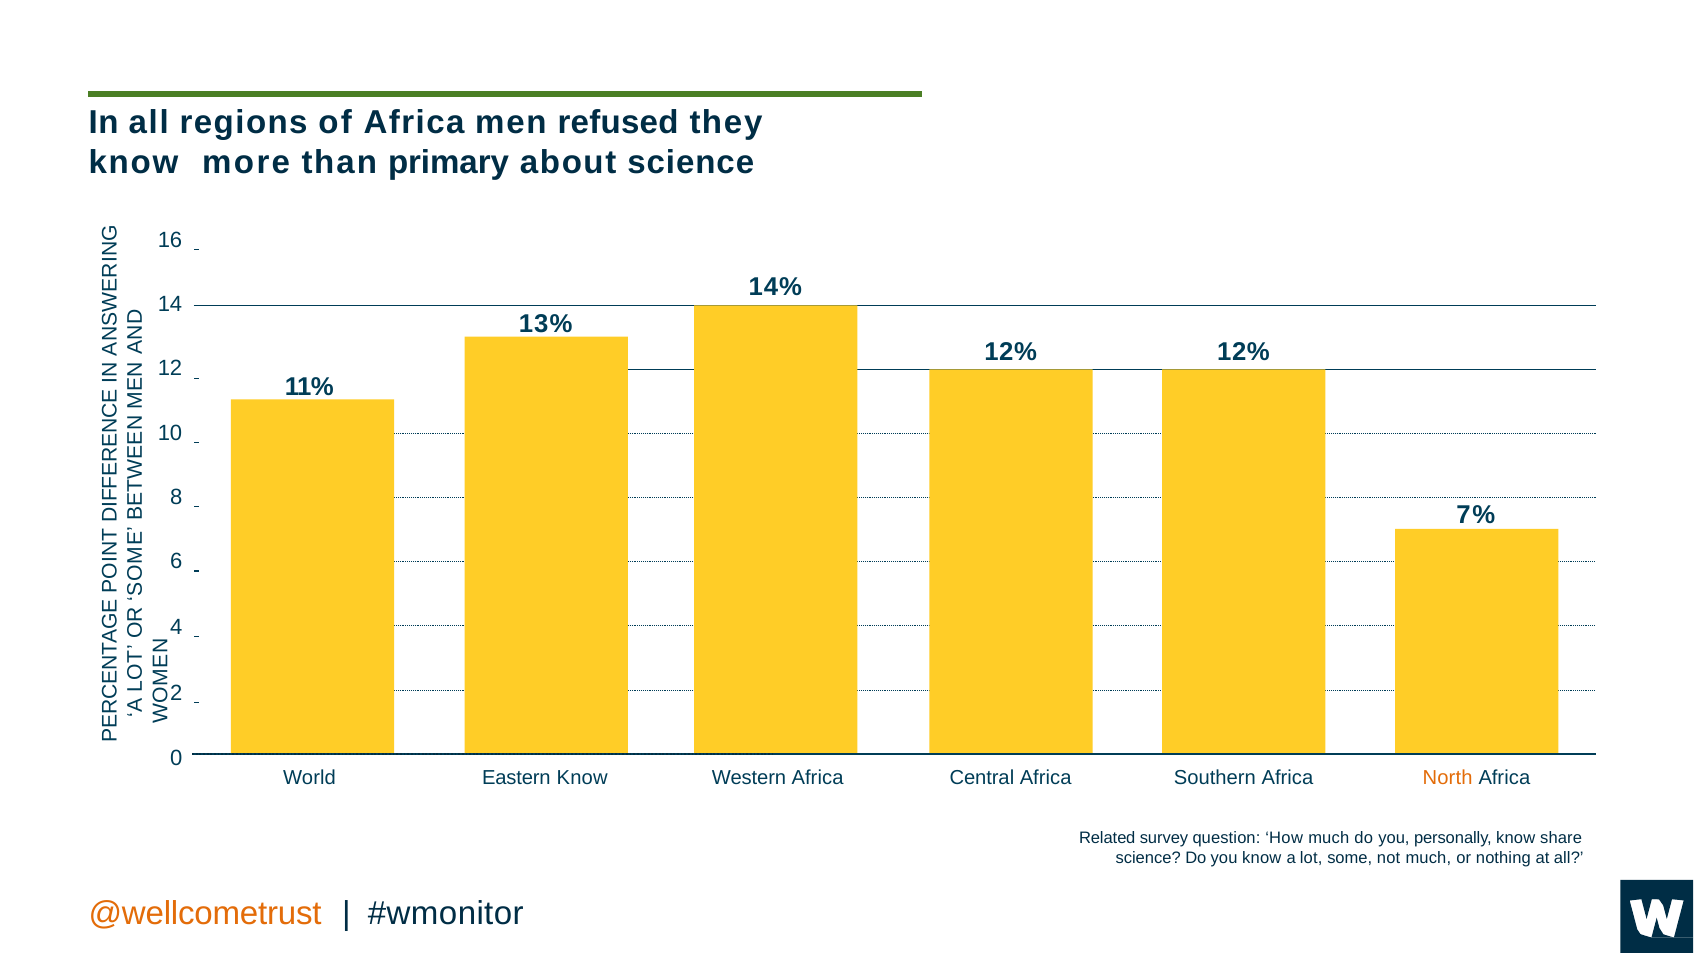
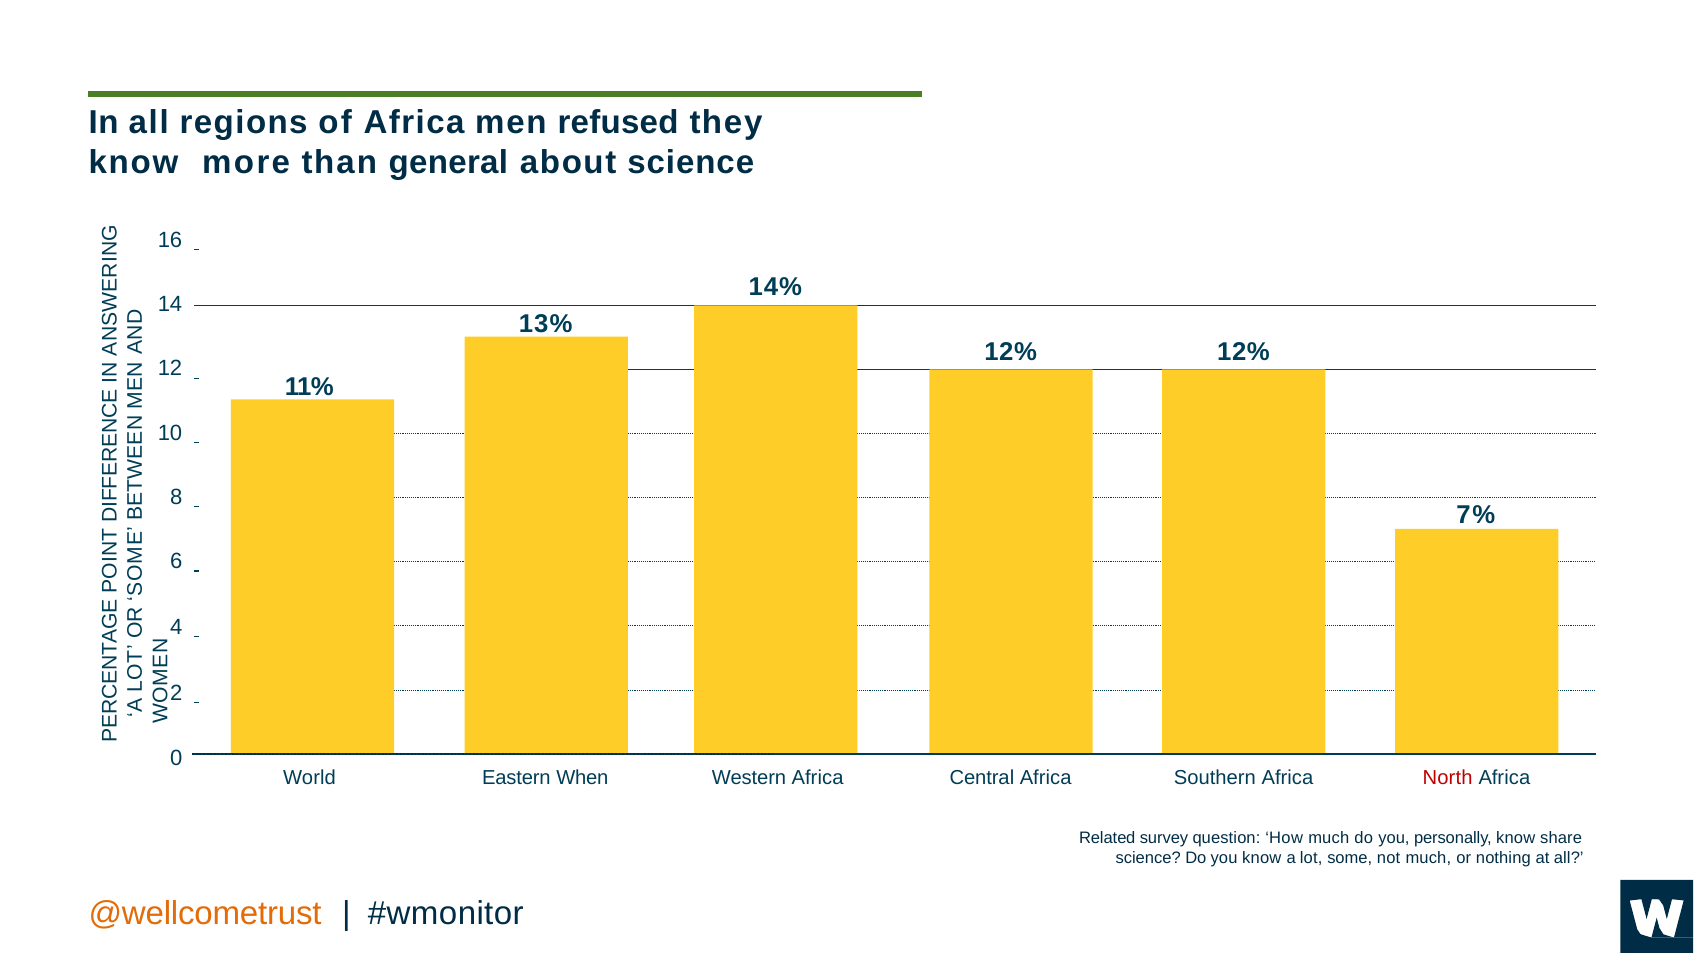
primary: primary -> general
Eastern Know: Know -> When
North colour: orange -> red
